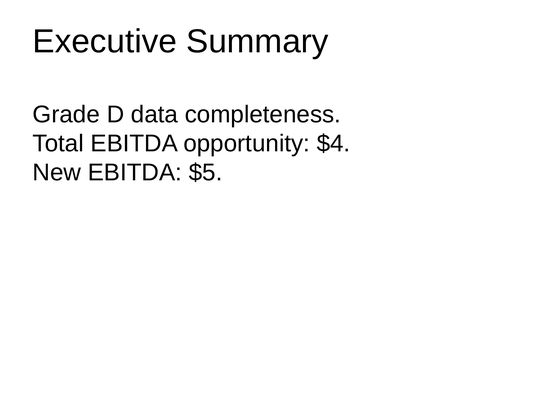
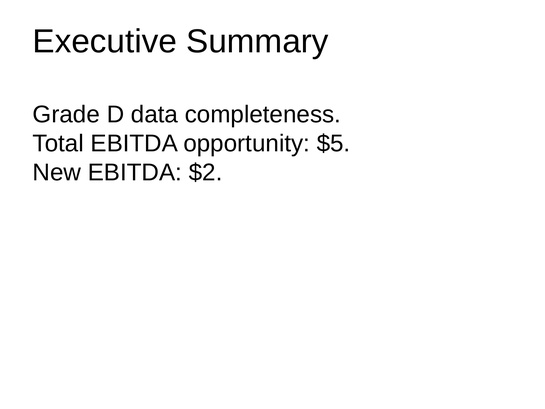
$4: $4 -> $5
$5: $5 -> $2
